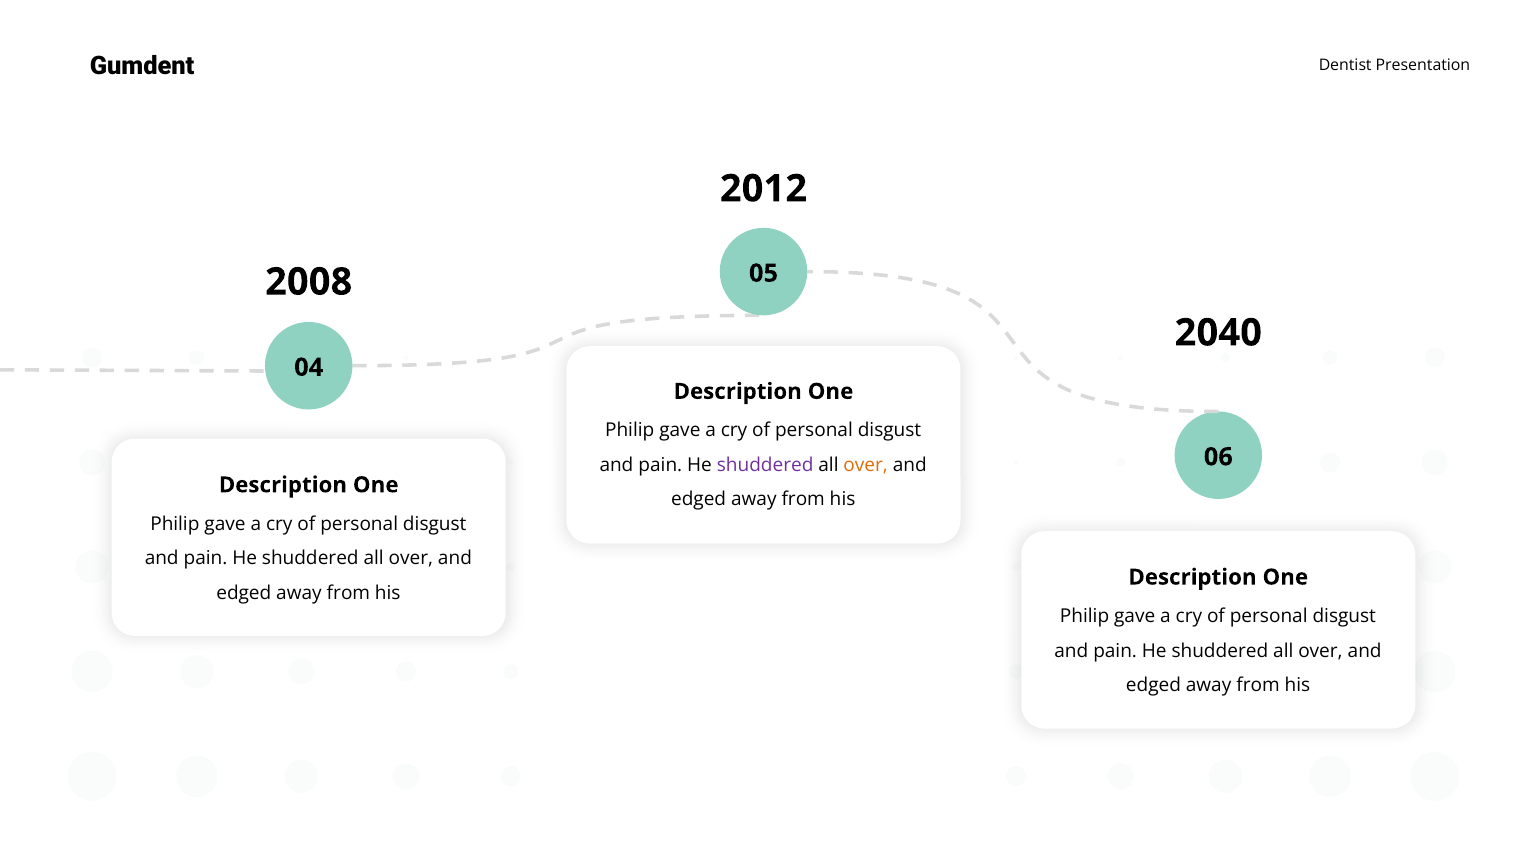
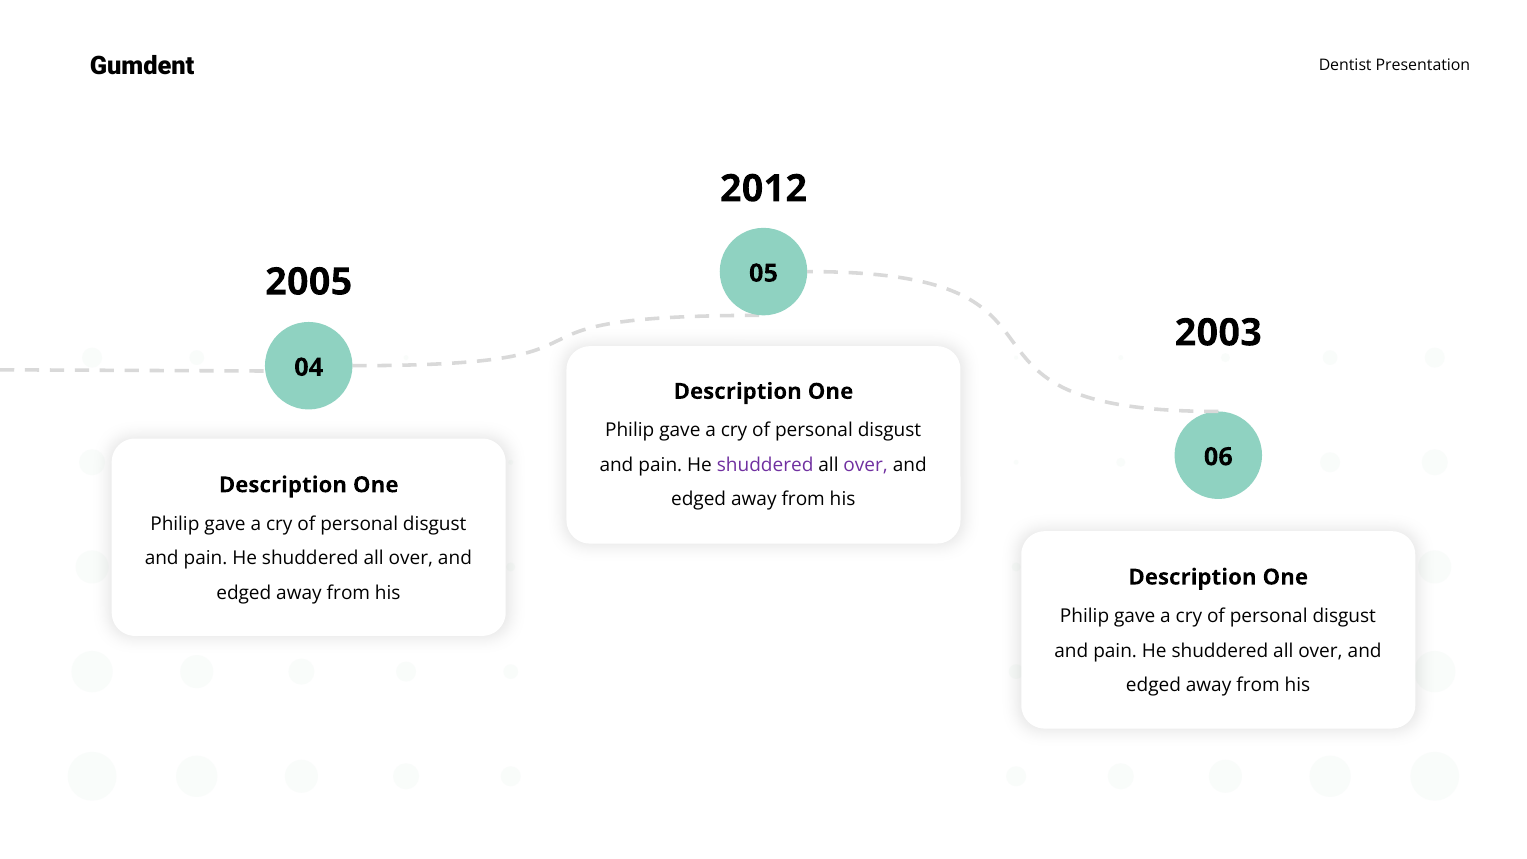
2008: 2008 -> 2005
2040: 2040 -> 2003
over at (866, 465) colour: orange -> purple
